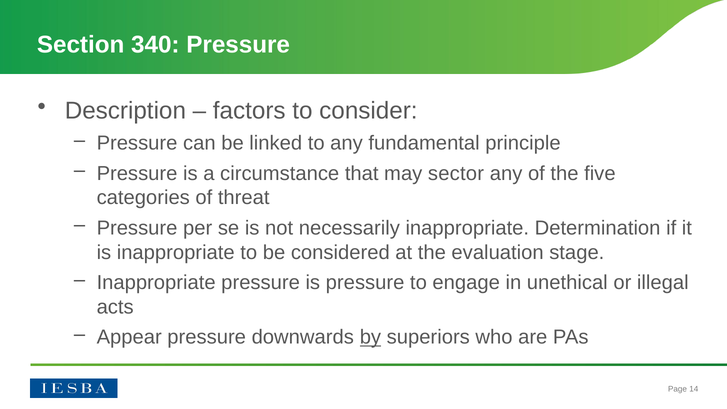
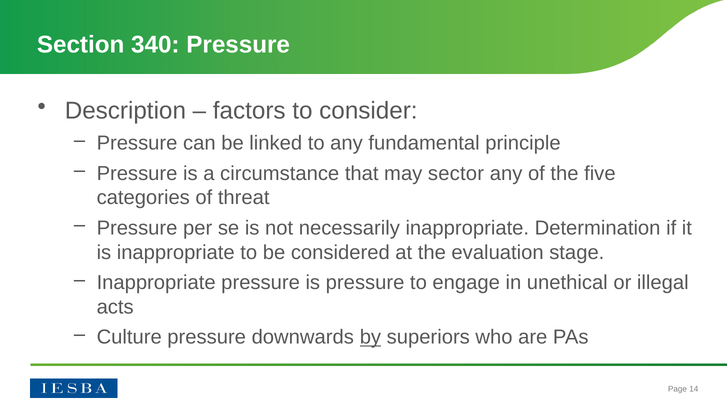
Appear: Appear -> Culture
